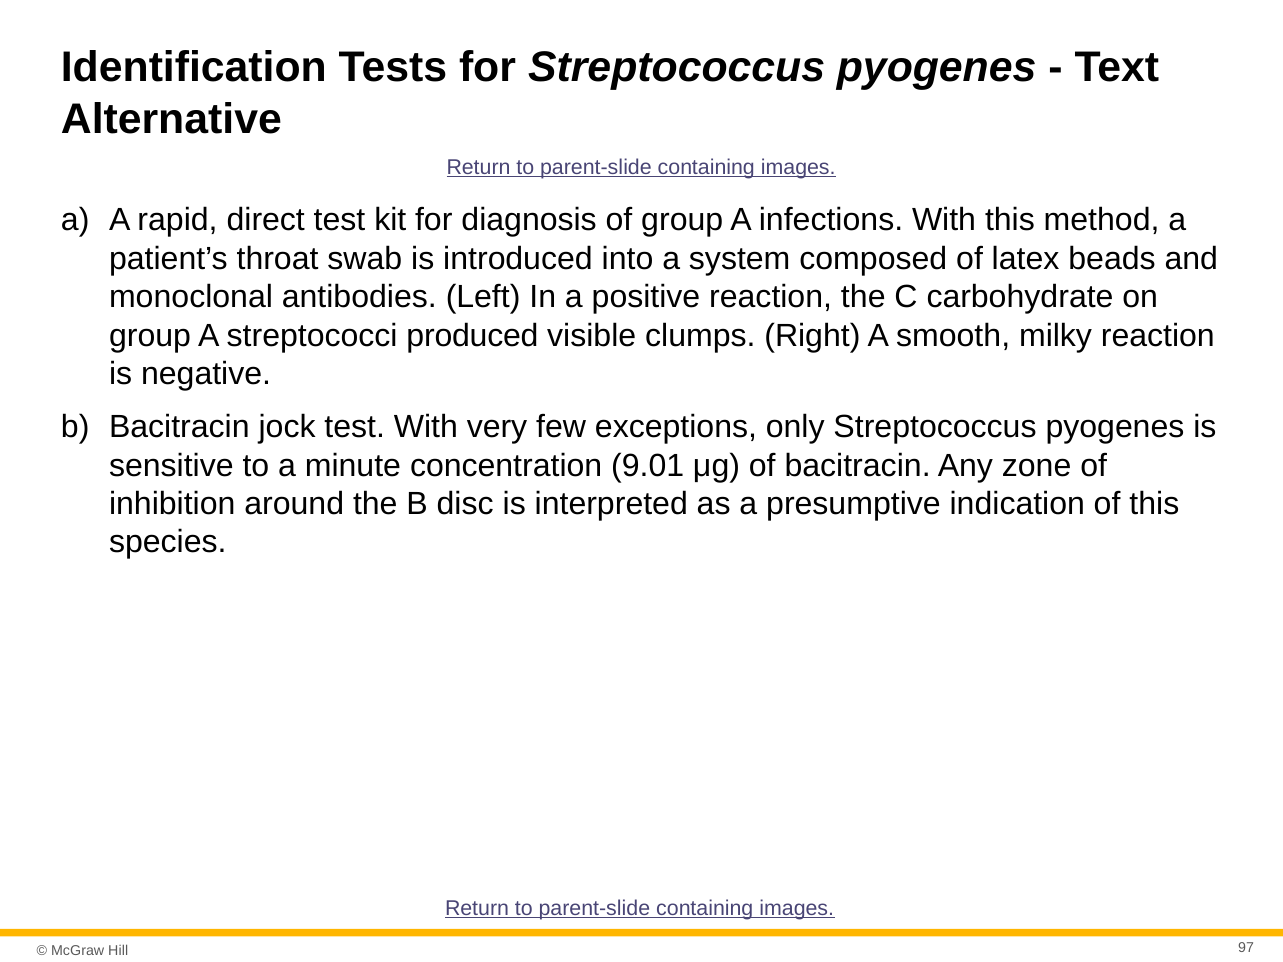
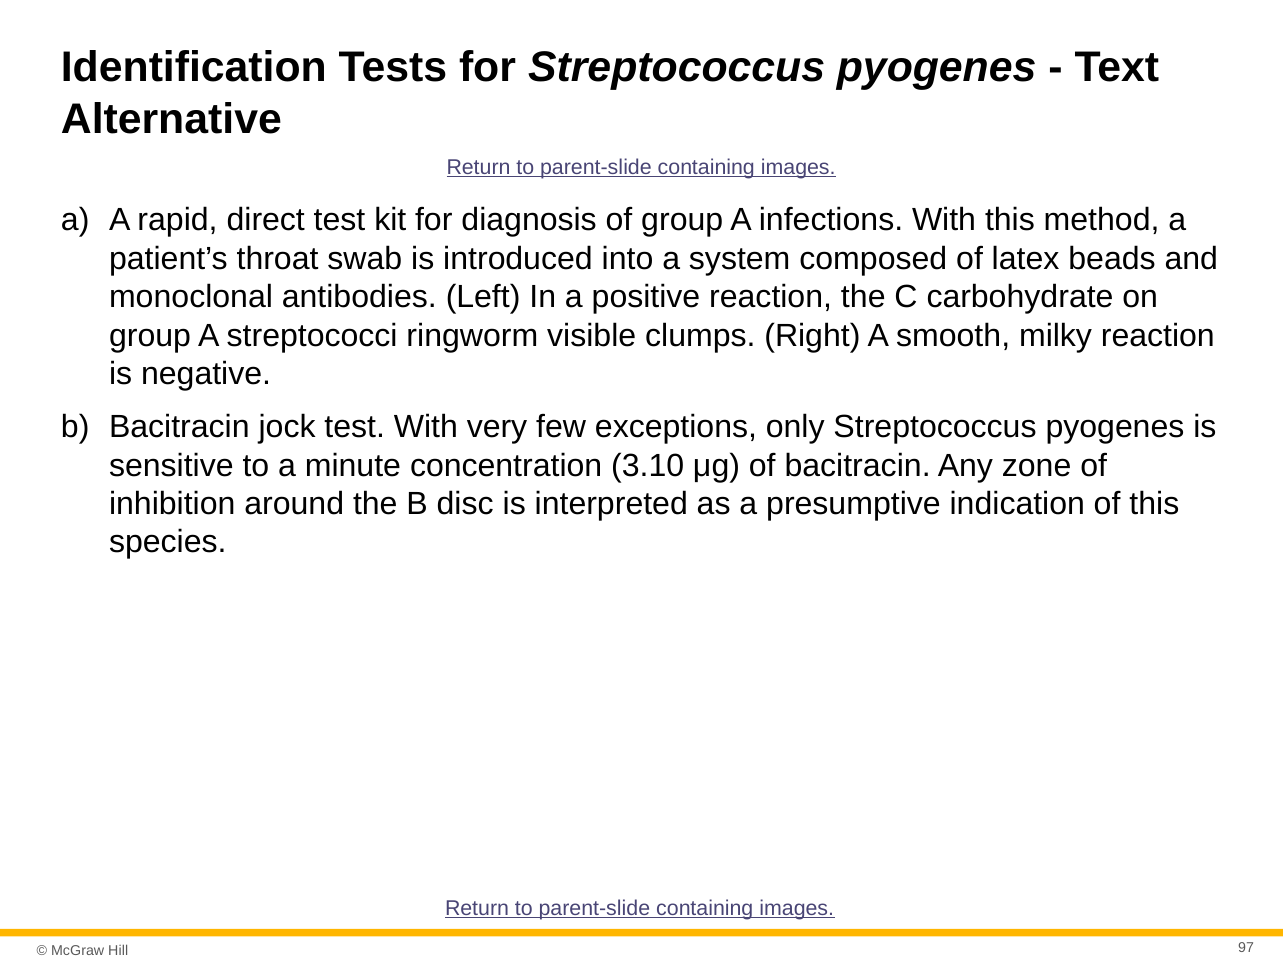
produced: produced -> ringworm
9.01: 9.01 -> 3.10
